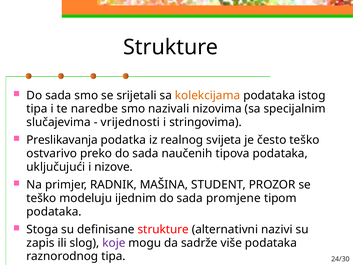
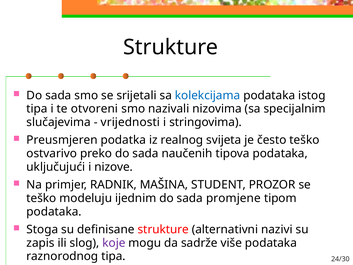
kolekcijama colour: orange -> blue
naredbe: naredbe -> otvoreni
Preslikavanja: Preslikavanja -> Preusmjeren
